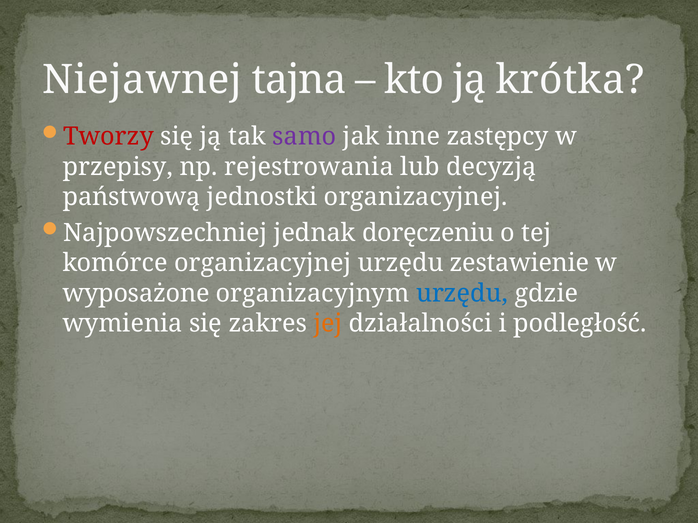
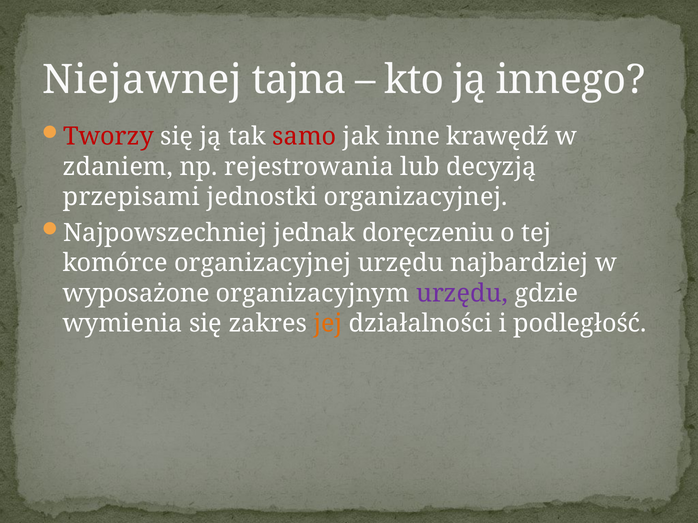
krótka: krótka -> innego
samo colour: purple -> red
zastępcy: zastępcy -> krawędź
przepisy: przepisy -> zdaniem
państwową: państwową -> przepisami
zestawienie: zestawienie -> najbardziej
urzędu at (462, 294) colour: blue -> purple
